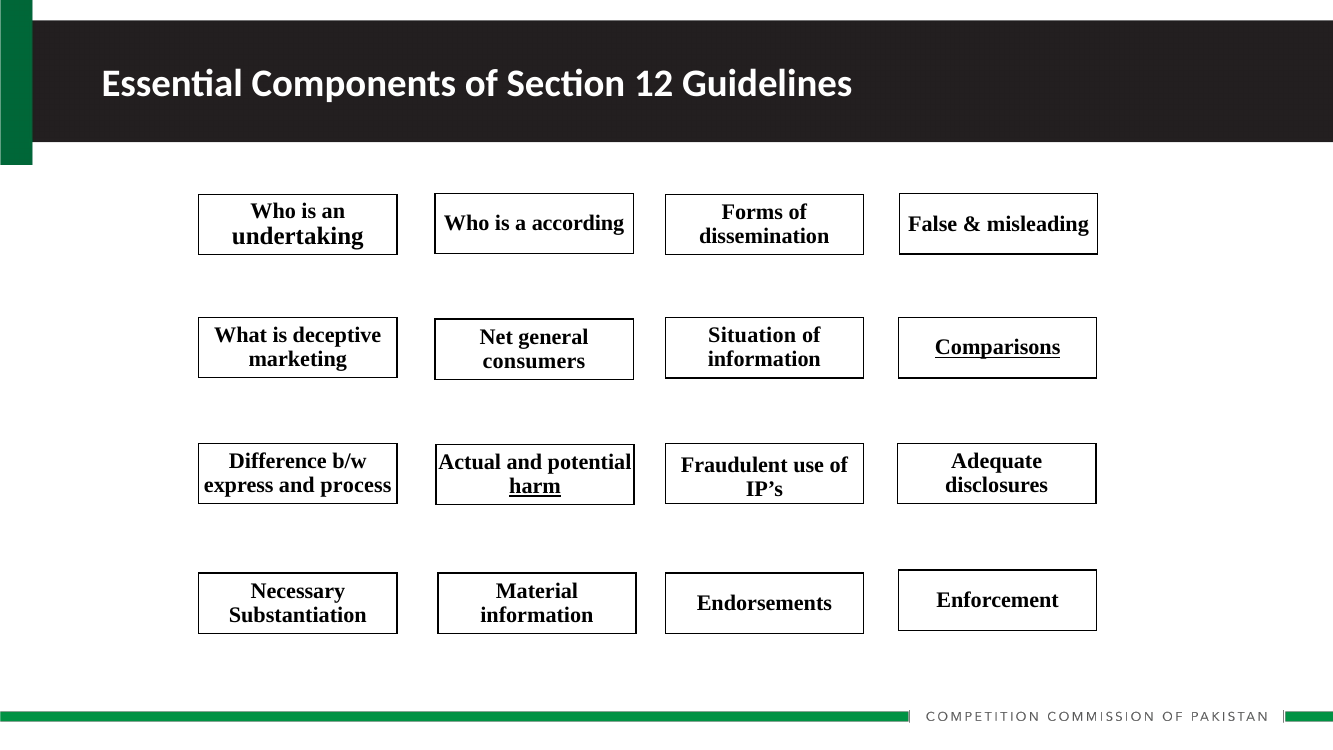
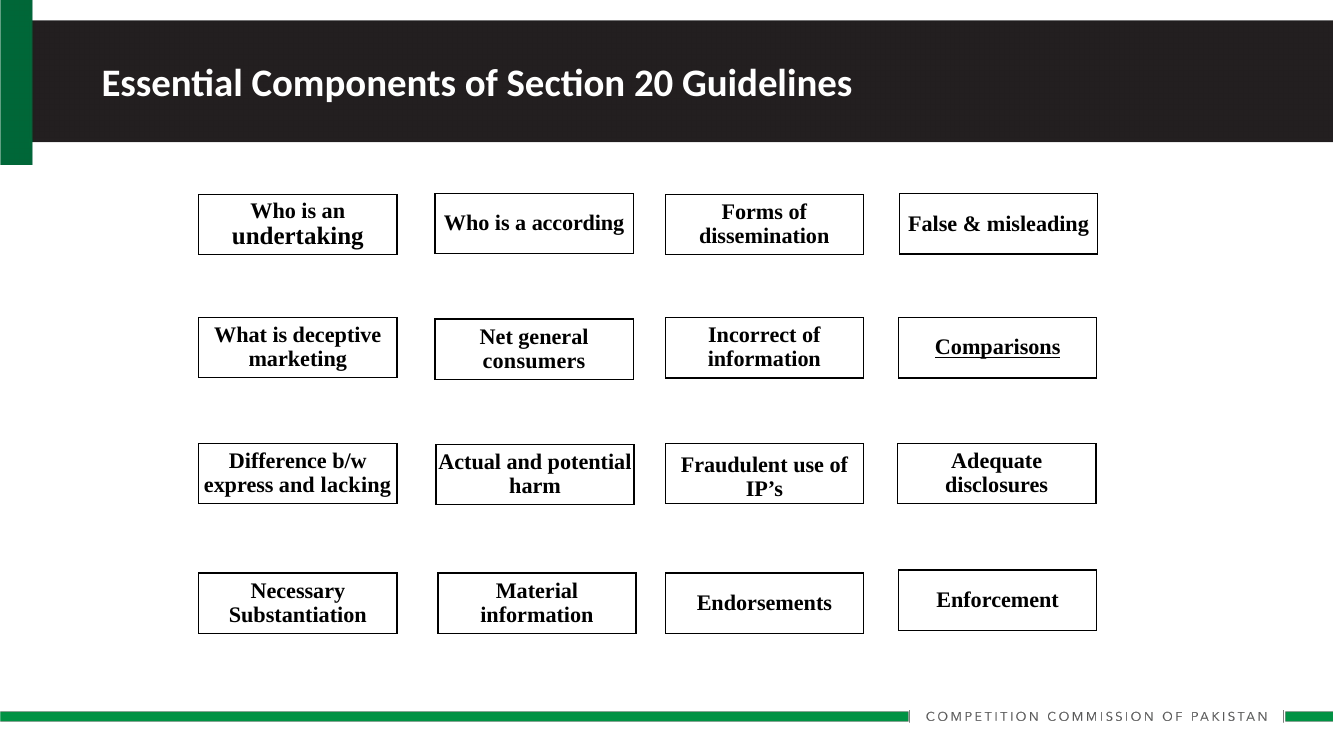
12: 12 -> 20
Situation: Situation -> Incorrect
process: process -> lacking
harm underline: present -> none
